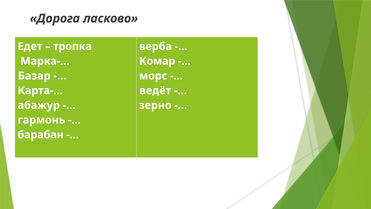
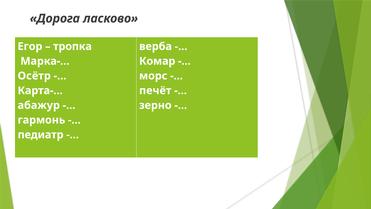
Едет: Едет -> Егор
Базар: Базар -> Осётр
ведёт: ведёт -> печёт
барабан: барабан -> педиатр
